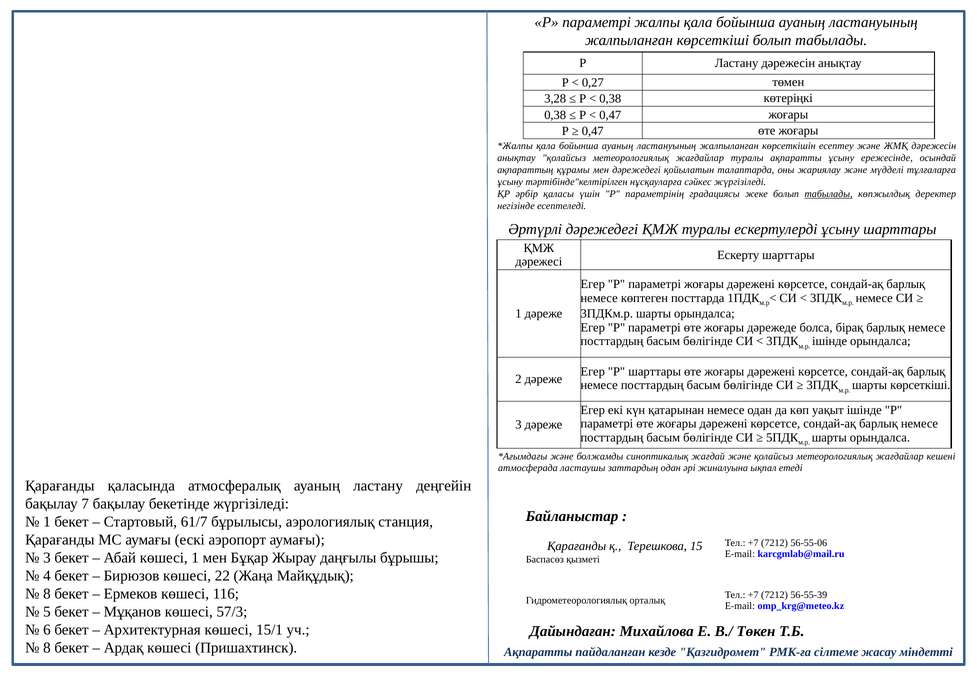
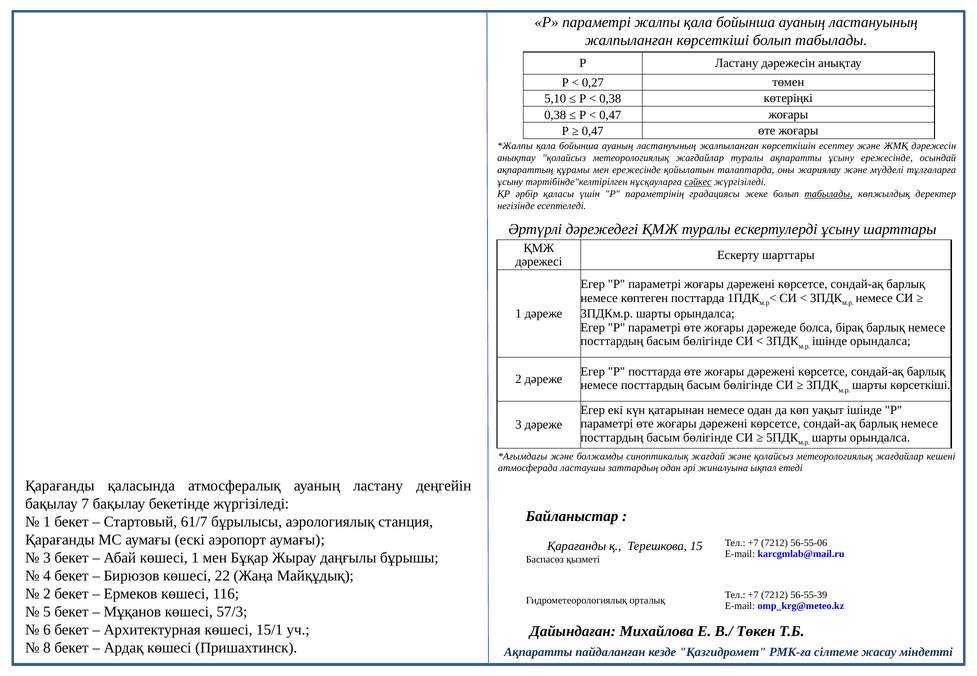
3,28: 3,28 -> 5,10
мен дәрежедегі: дәрежедегі -> ережесінде
сәйкес underline: none -> present
Р шарттары: шарттары -> посттарда
8 at (47, 594): 8 -> 2
